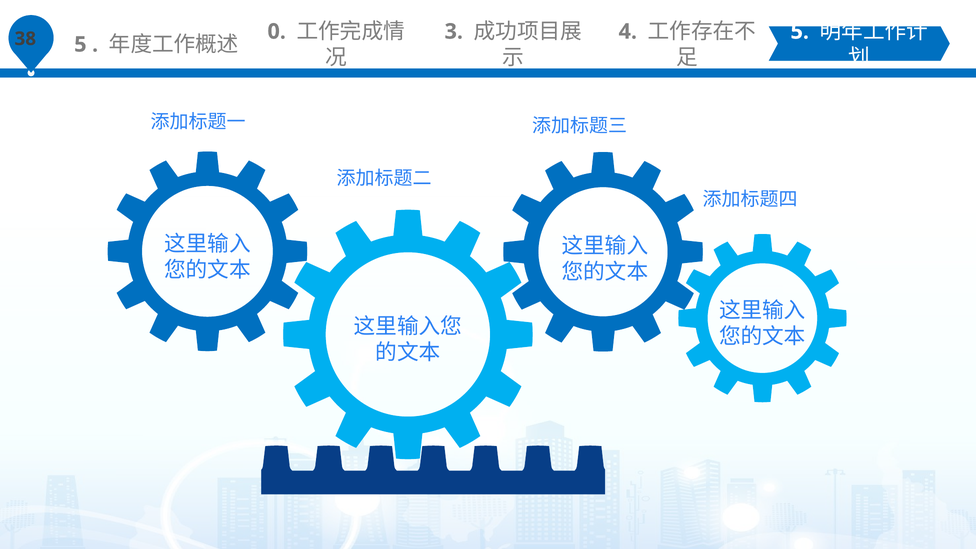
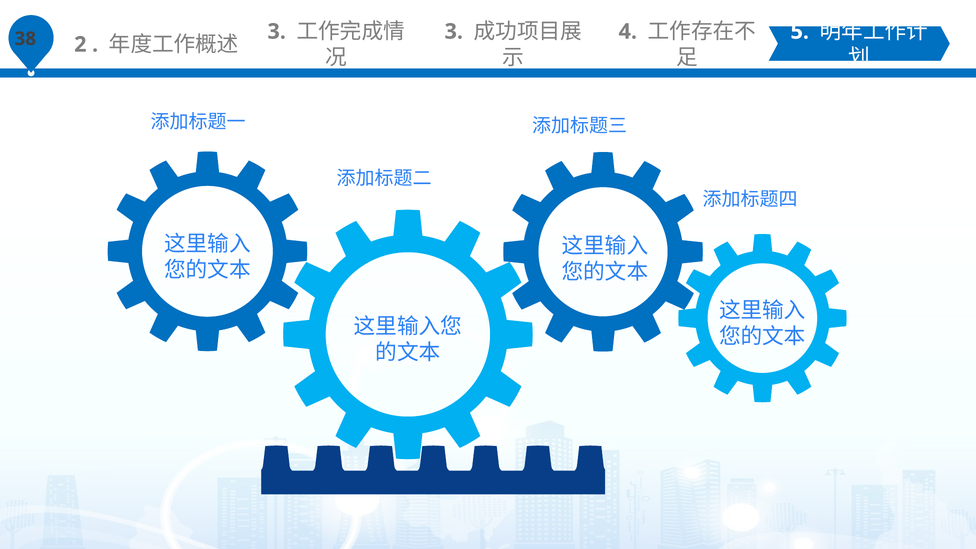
5 at (80, 44): 5 -> 2
0 at (277, 32): 0 -> 3
